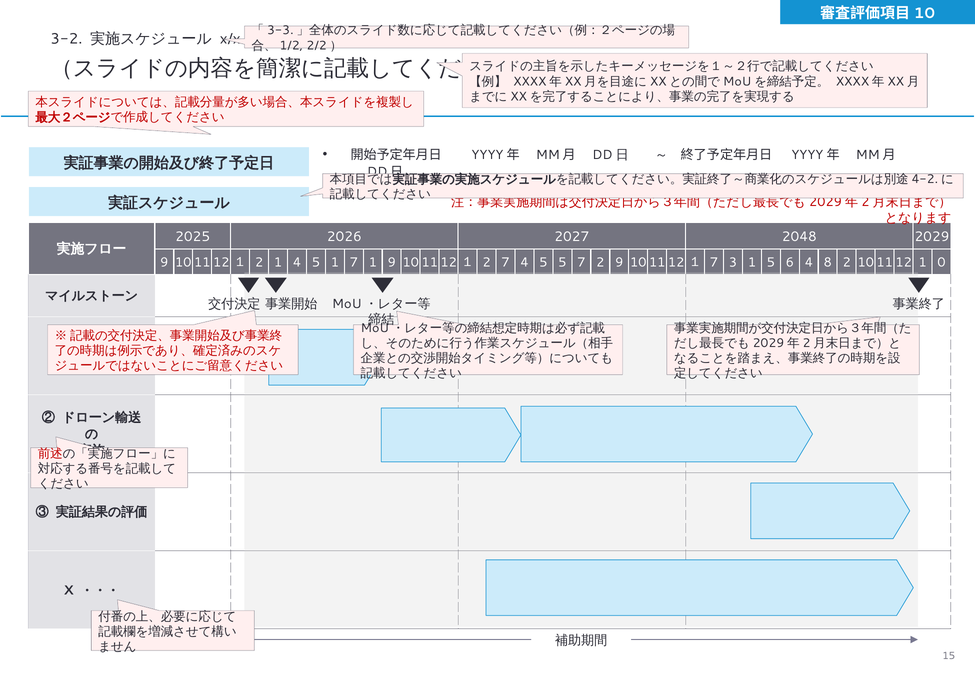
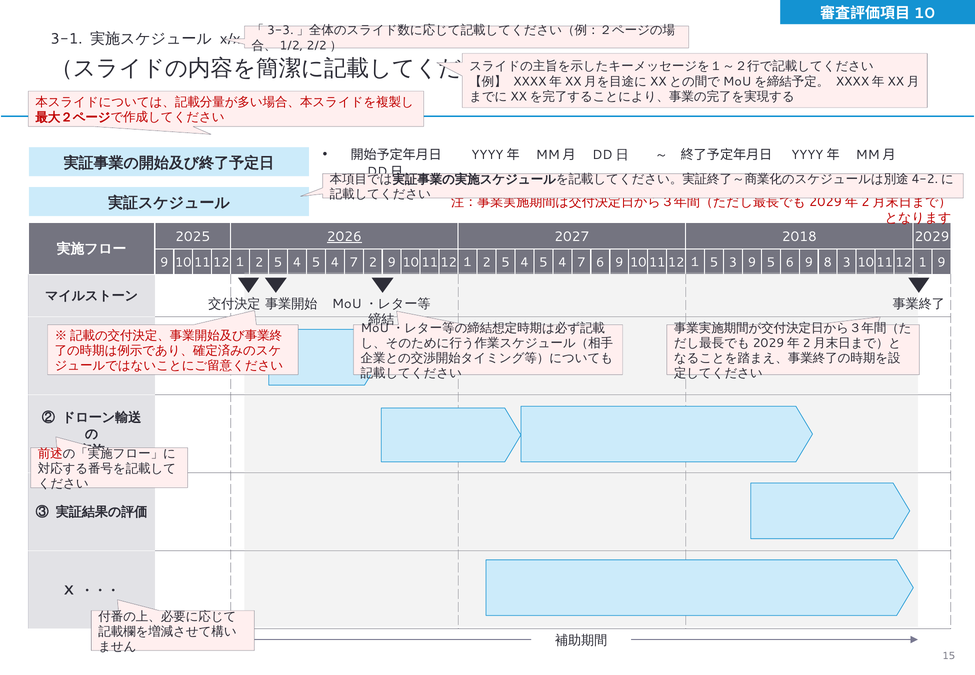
3-2: 3-2 -> 3-1
2026 underline: none -> present
2048: 2048 -> 2018
1 at (278, 262): 1 -> 5
1 at (335, 262): 1 -> 4
7 1: 1 -> 2
7 at (505, 262): 7 -> 5
5 at (562, 262): 5 -> 4
7 2: 2 -> 6
１ 7: 7 -> 5
3 1: 1 -> 9
5 6 4: 4 -> 9
8 2: 2 -> 3
1 0: 0 -> 9
